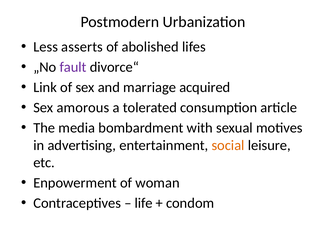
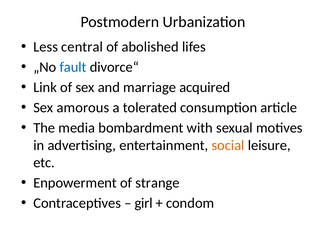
asserts: asserts -> central
fault colour: purple -> blue
woman: woman -> strange
life: life -> girl
